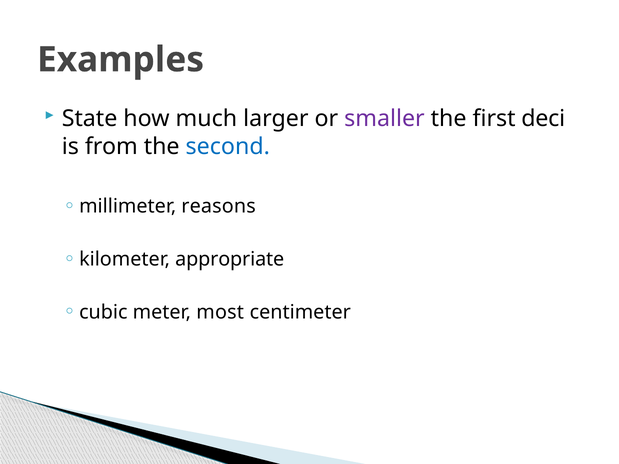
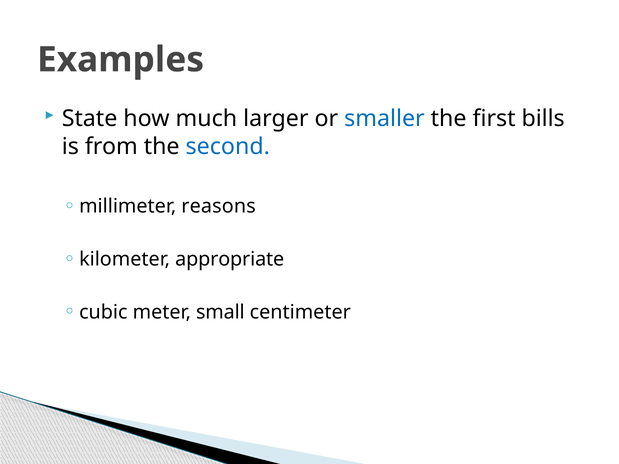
smaller colour: purple -> blue
deci: deci -> bills
most: most -> small
